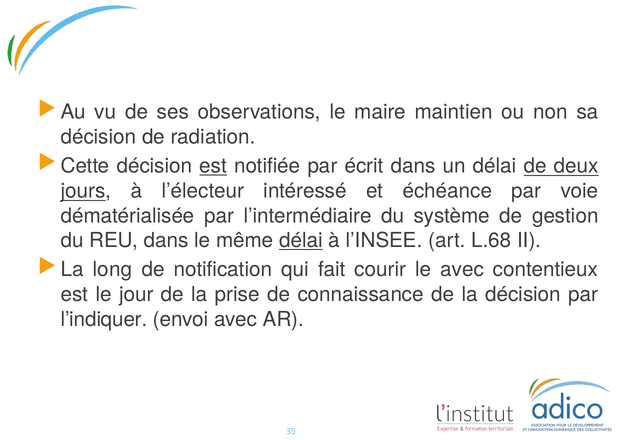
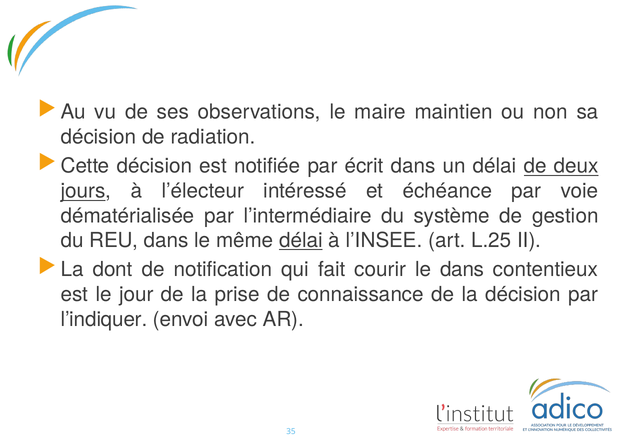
est at (213, 166) underline: present -> none
L.68: L.68 -> L.25
long: long -> dont
le avec: avec -> dans
